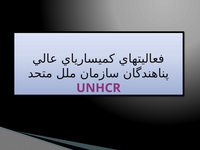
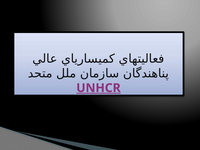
UNHCR underline: none -> present
